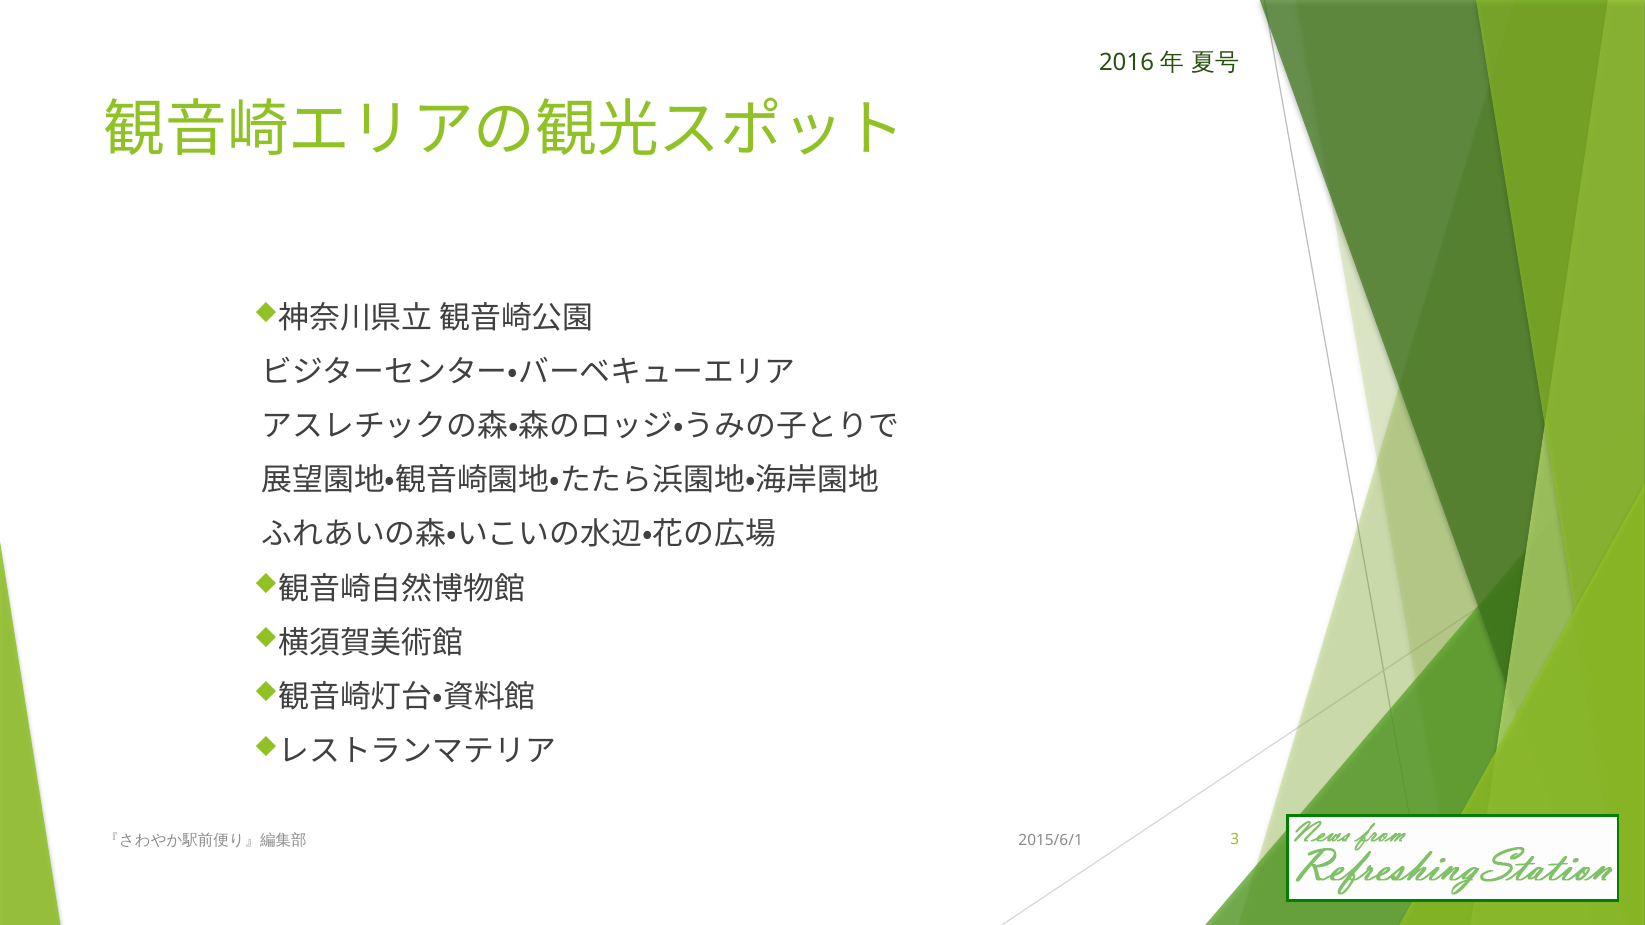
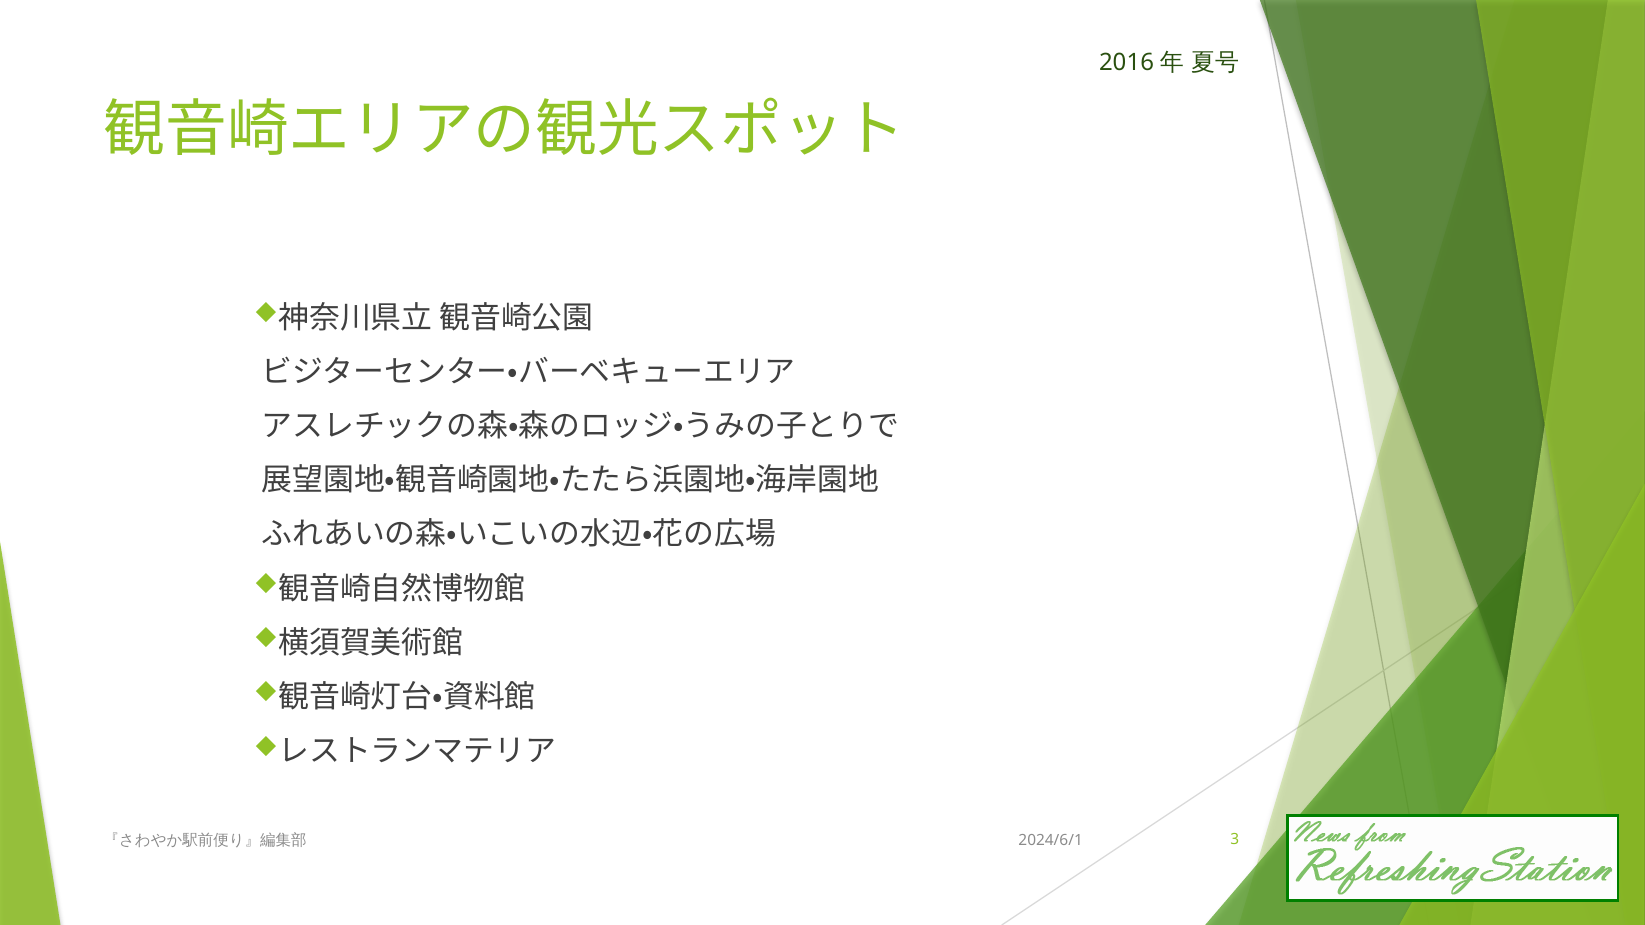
2015/6/1: 2015/6/1 -> 2024/6/1
